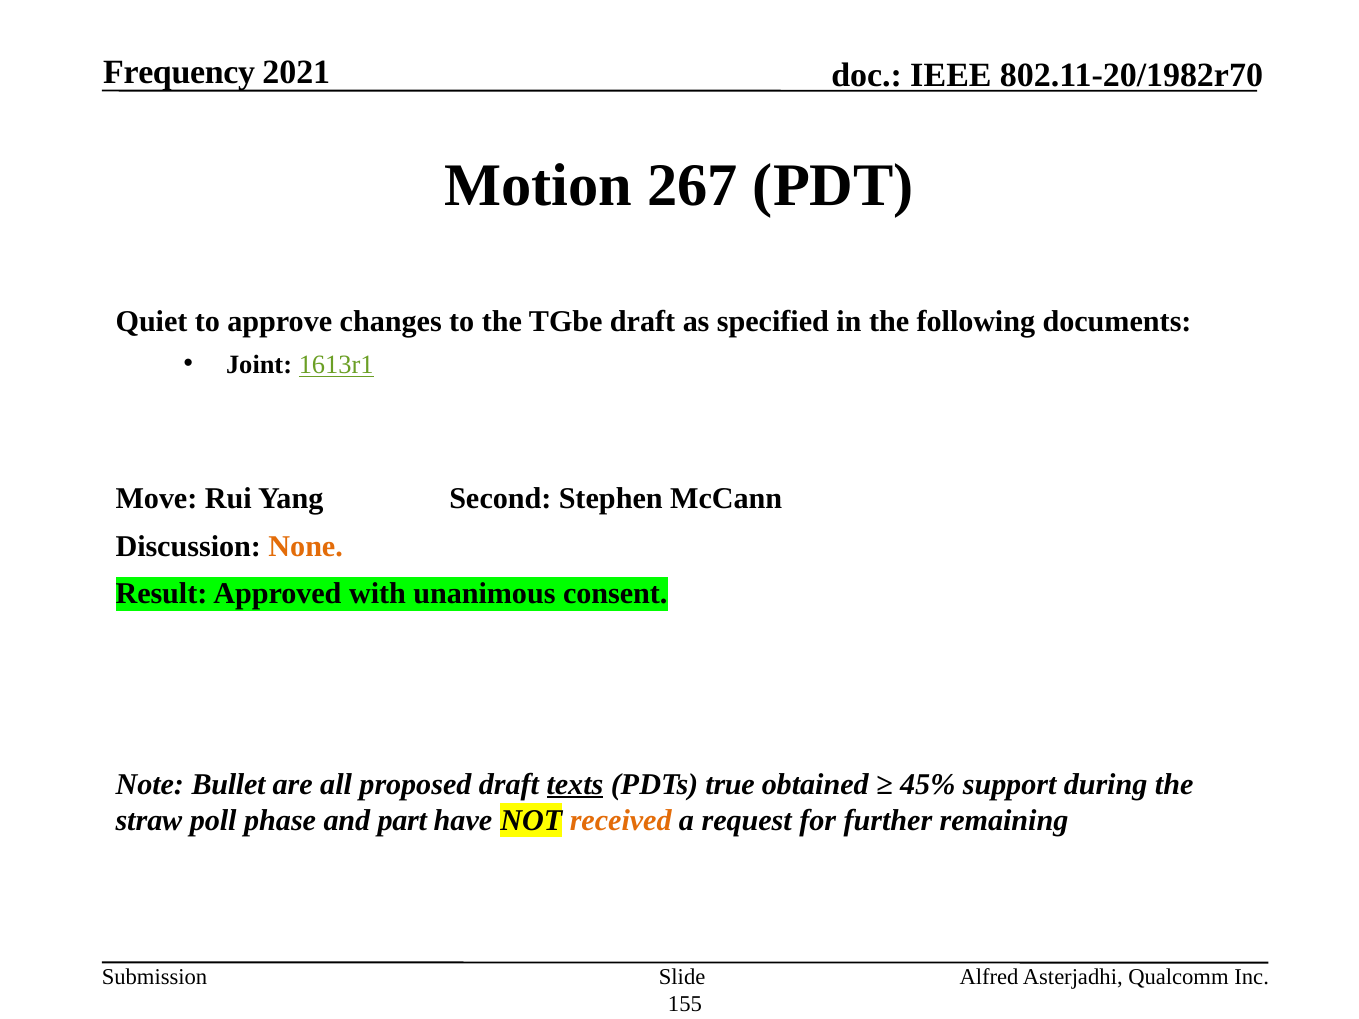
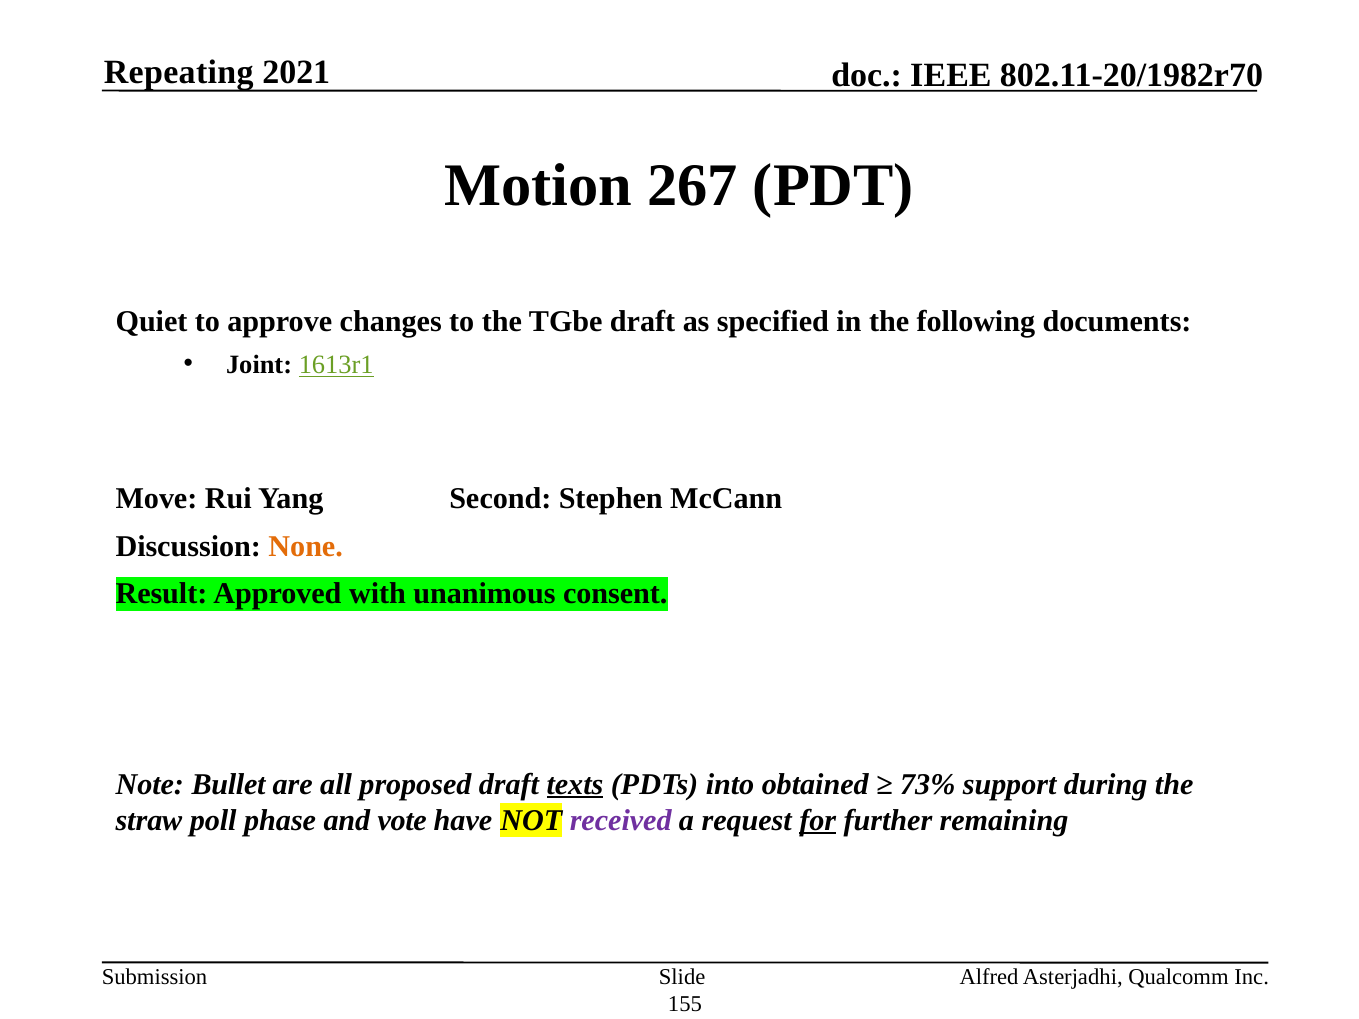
Frequency: Frequency -> Repeating
true: true -> into
45%: 45% -> 73%
part: part -> vote
received colour: orange -> purple
for underline: none -> present
